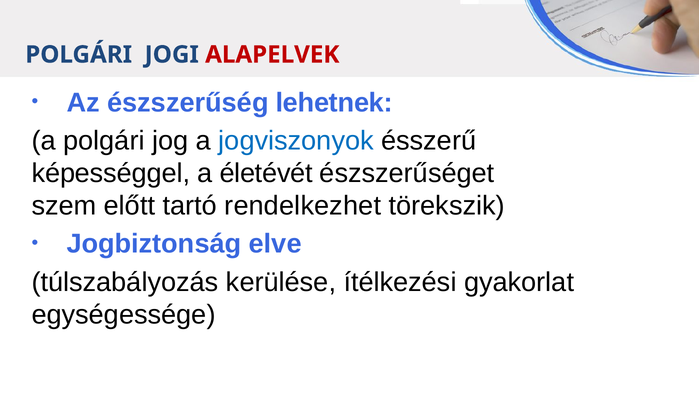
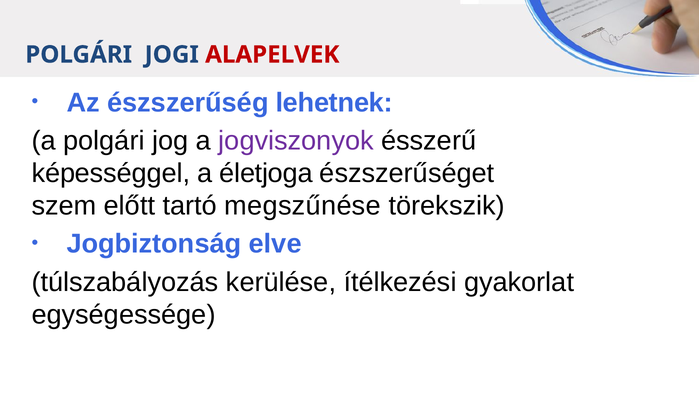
jogviszonyok colour: blue -> purple
életévét: életévét -> életjoga
rendelkezhet: rendelkezhet -> megszűnése
